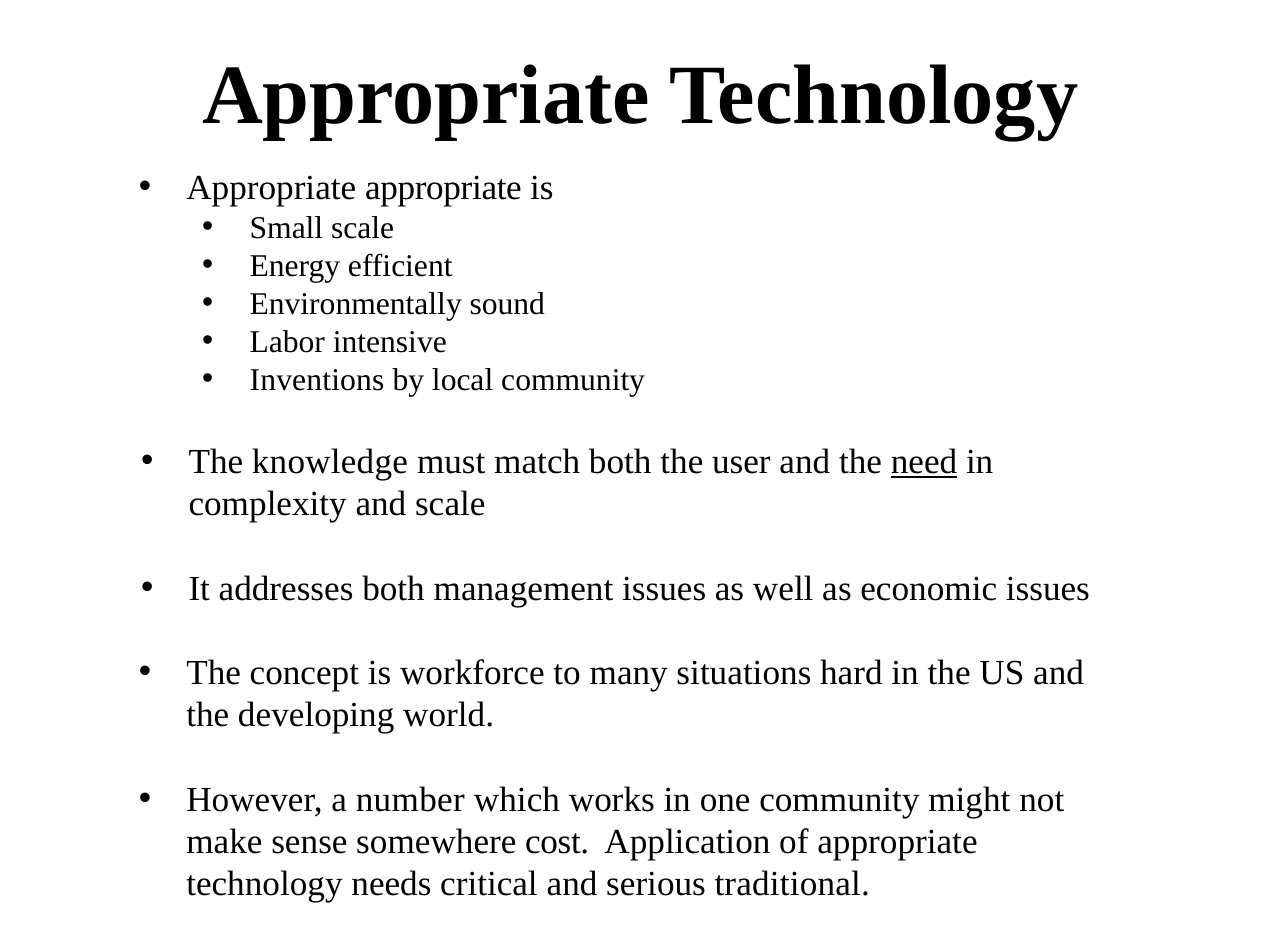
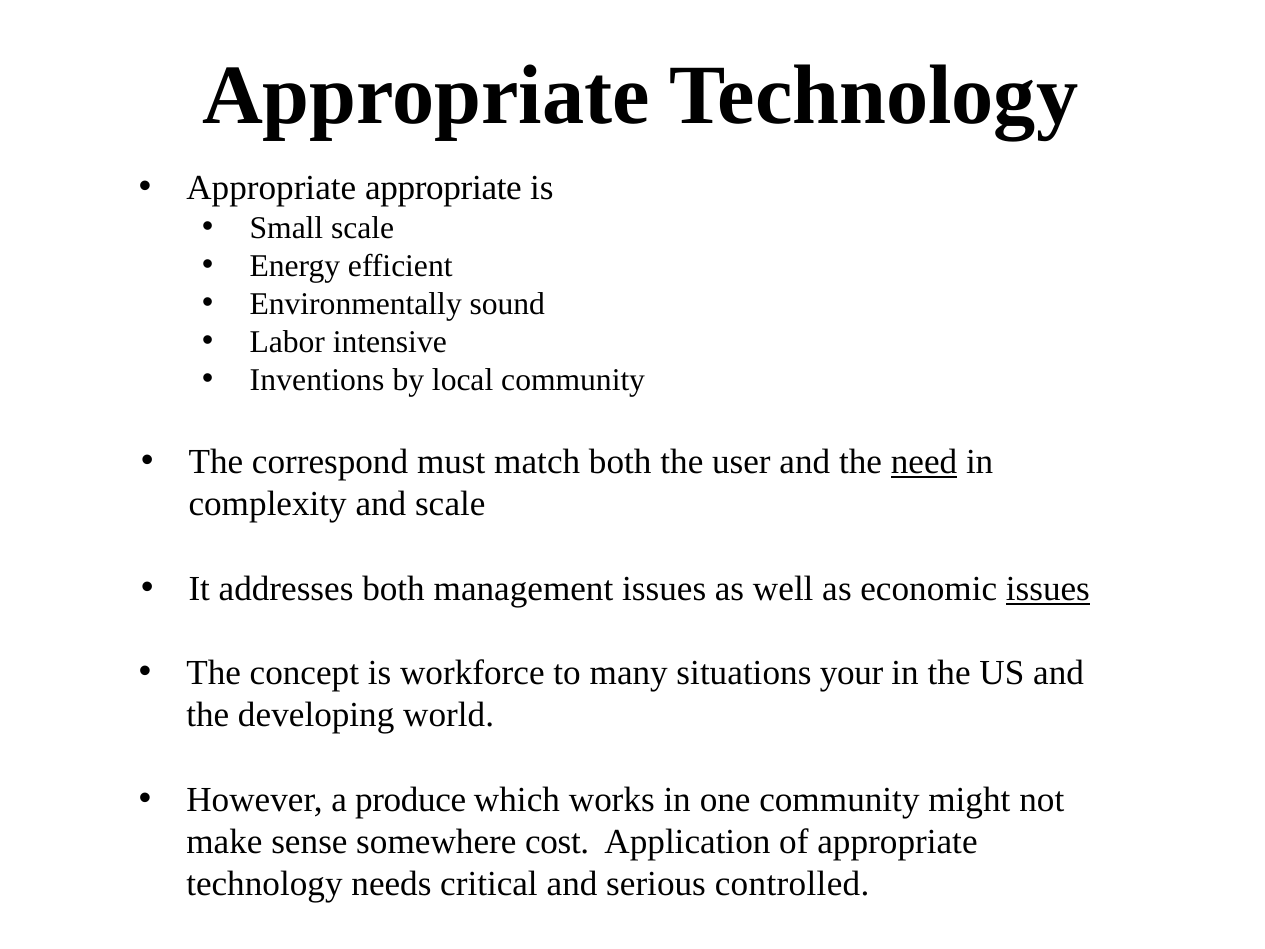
knowledge: knowledge -> correspond
issues at (1048, 589) underline: none -> present
hard: hard -> your
number: number -> produce
traditional: traditional -> controlled
